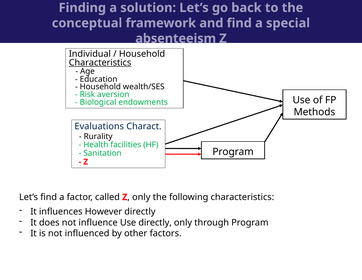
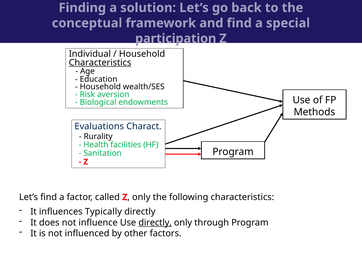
absenteeism: absenteeism -> participation
However: However -> Typically
directly at (155, 222) underline: none -> present
